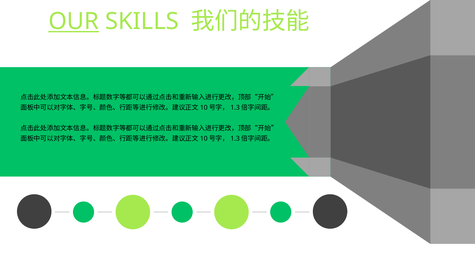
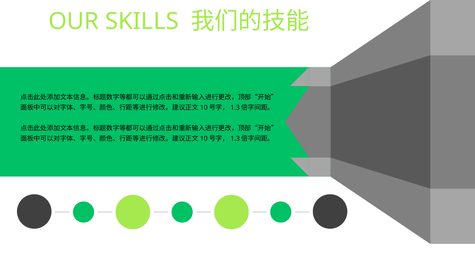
OUR underline: present -> none
